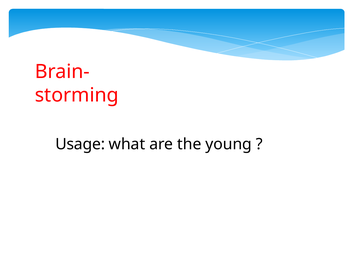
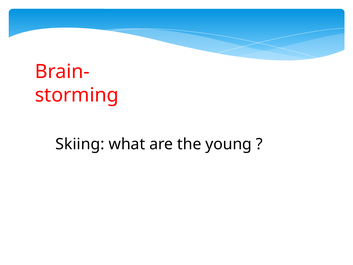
Usage: Usage -> Skiing
